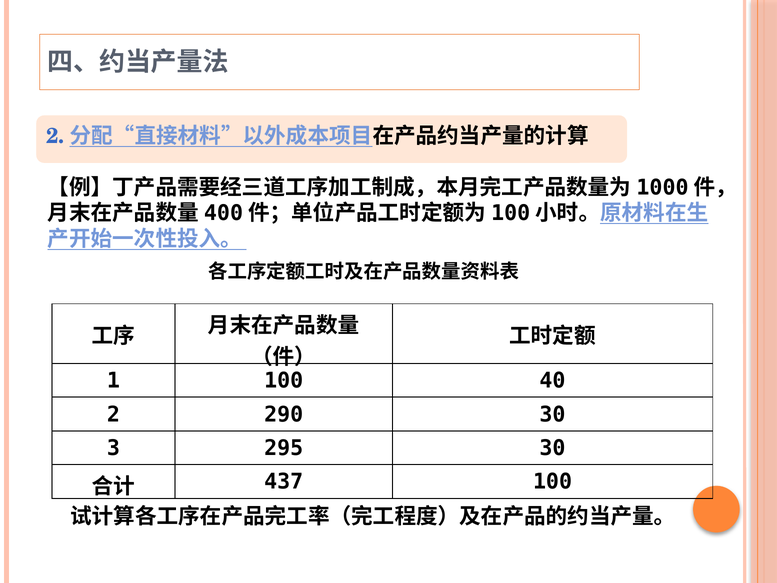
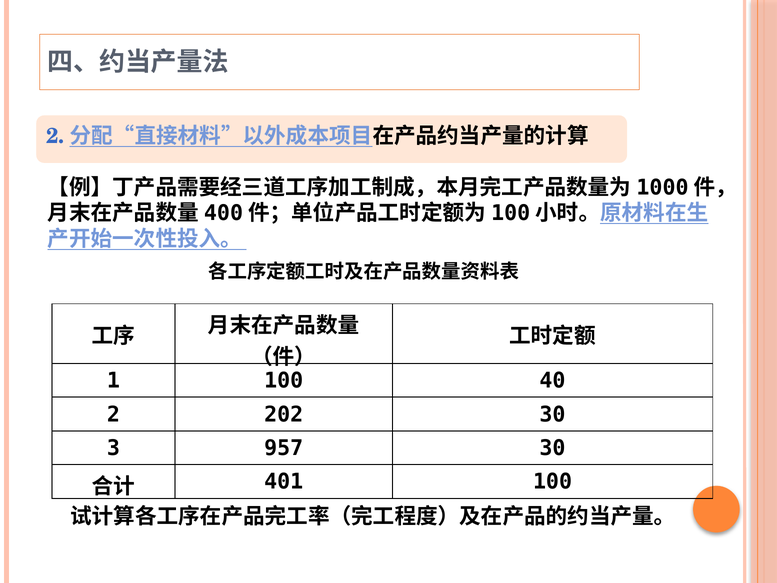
290: 290 -> 202
295: 295 -> 957
437: 437 -> 401
